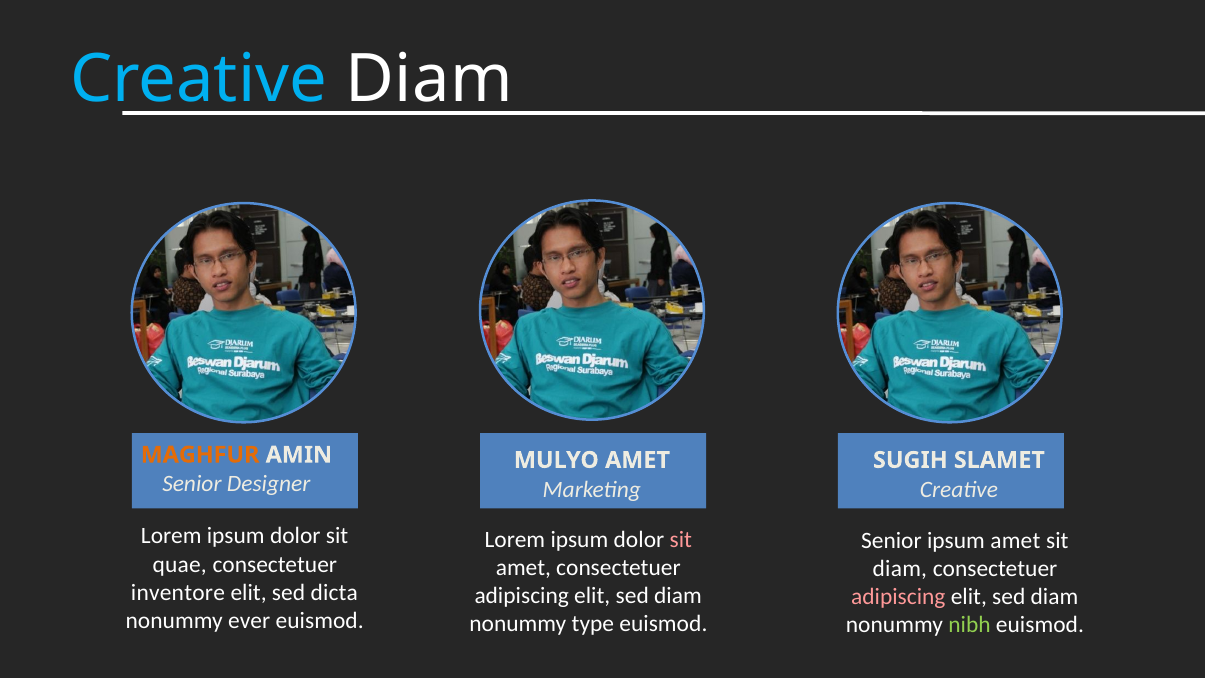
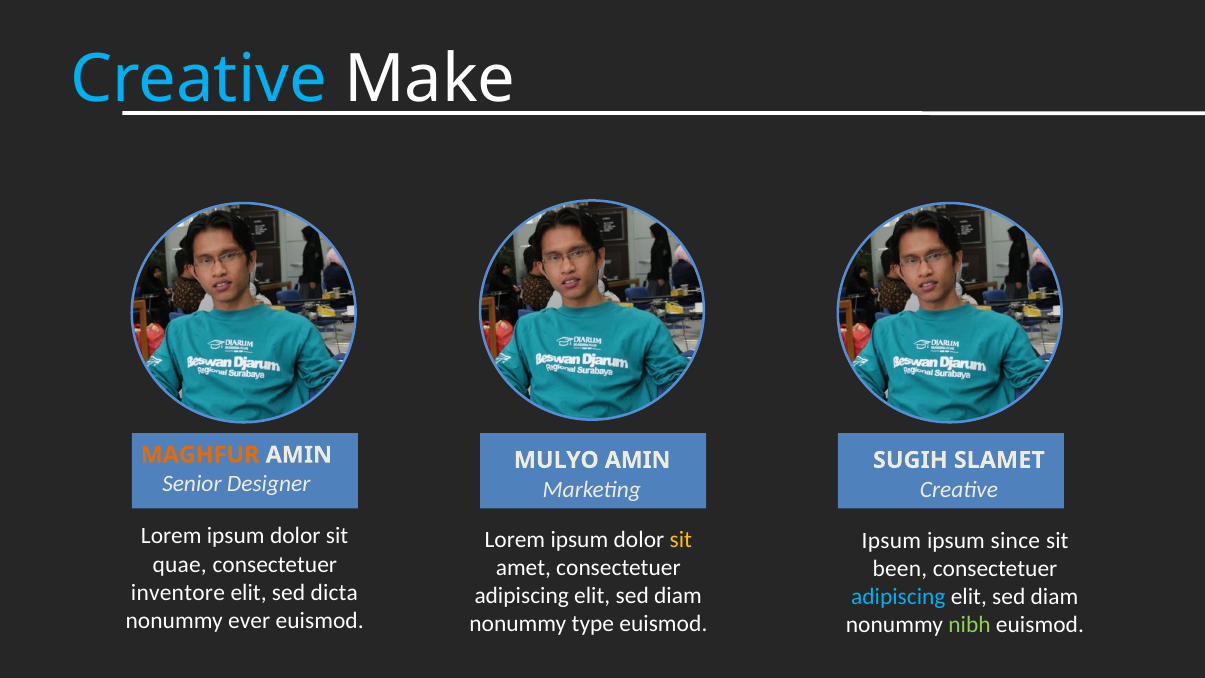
Creative Diam: Diam -> Make
MULYO AMET: AMET -> AMIN
sit at (681, 539) colour: pink -> yellow
Senior at (891, 540): Senior -> Ipsum
ipsum amet: amet -> since
diam at (900, 568): diam -> been
adipiscing at (898, 596) colour: pink -> light blue
